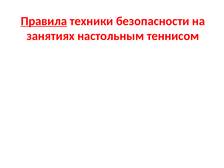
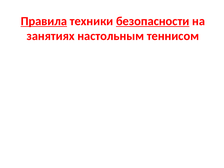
безопасности underline: none -> present
